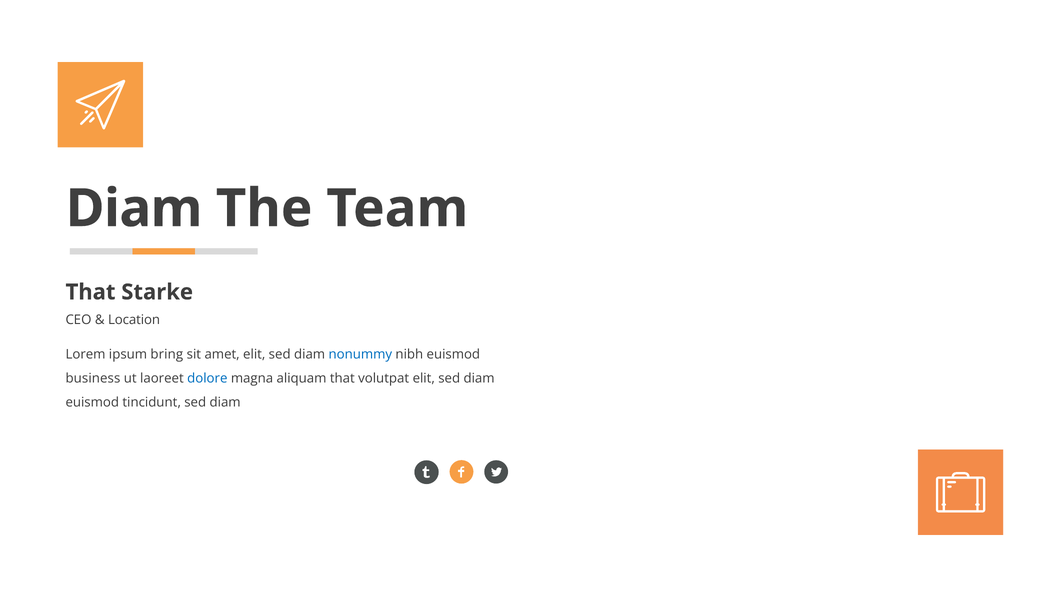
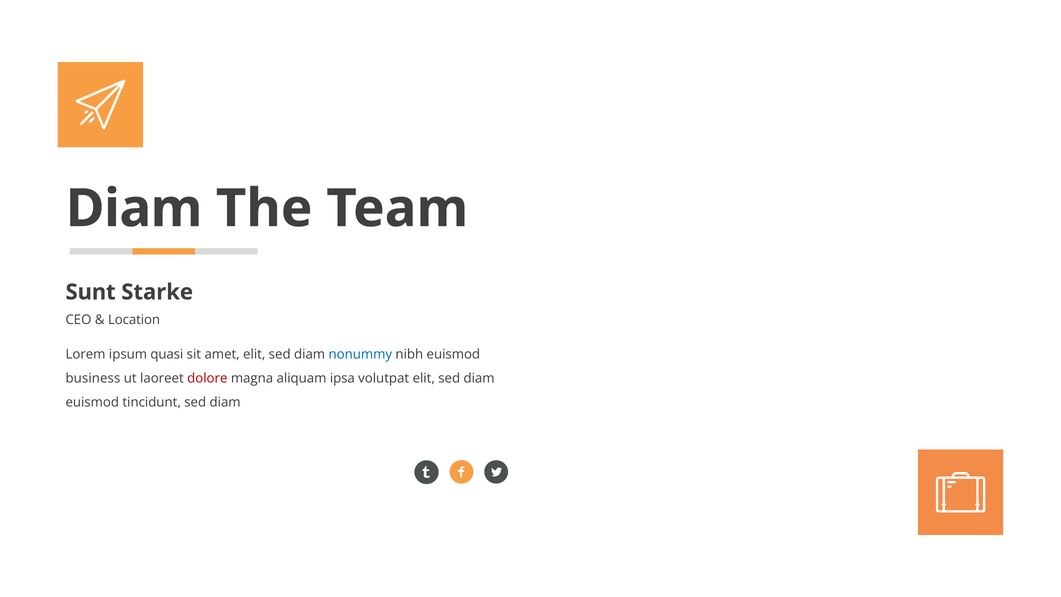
That at (91, 292): That -> Sunt
bring: bring -> quasi
dolore colour: blue -> red
aliquam that: that -> ipsa
